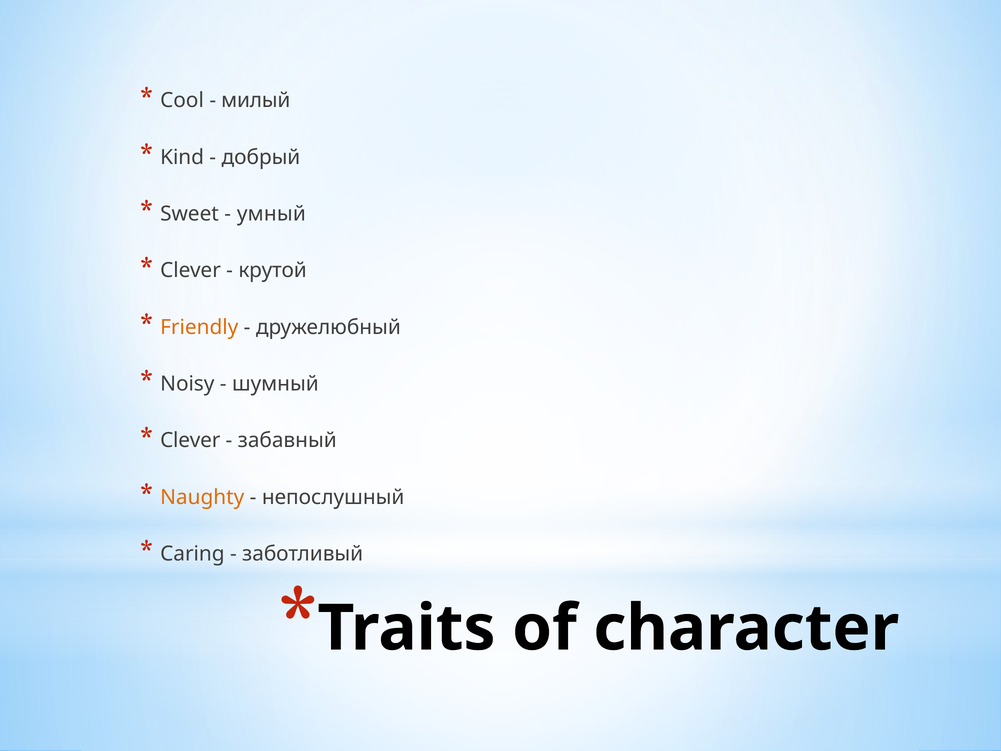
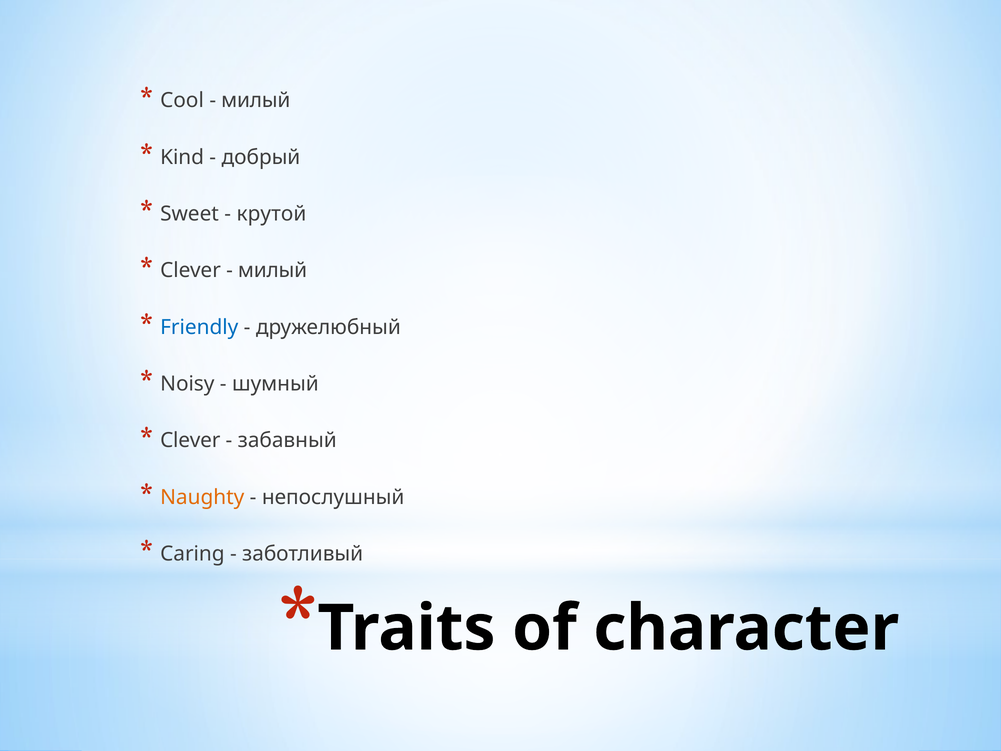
умный: умный -> крутой
крутой at (273, 270): крутой -> милый
Friendly colour: orange -> blue
